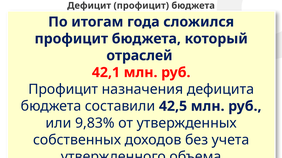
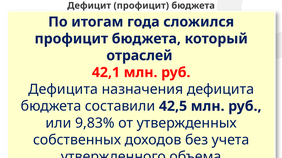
Профицит at (63, 90): Профицит -> Дефицита
